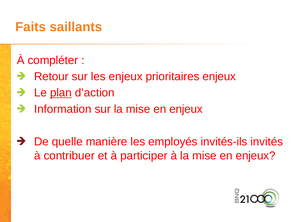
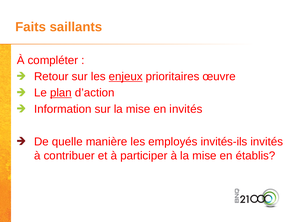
enjeux at (126, 77) underline: none -> present
prioritaires enjeux: enjeux -> œuvre
enjeux at (186, 109): enjeux -> invités
enjeux at (256, 156): enjeux -> établis
